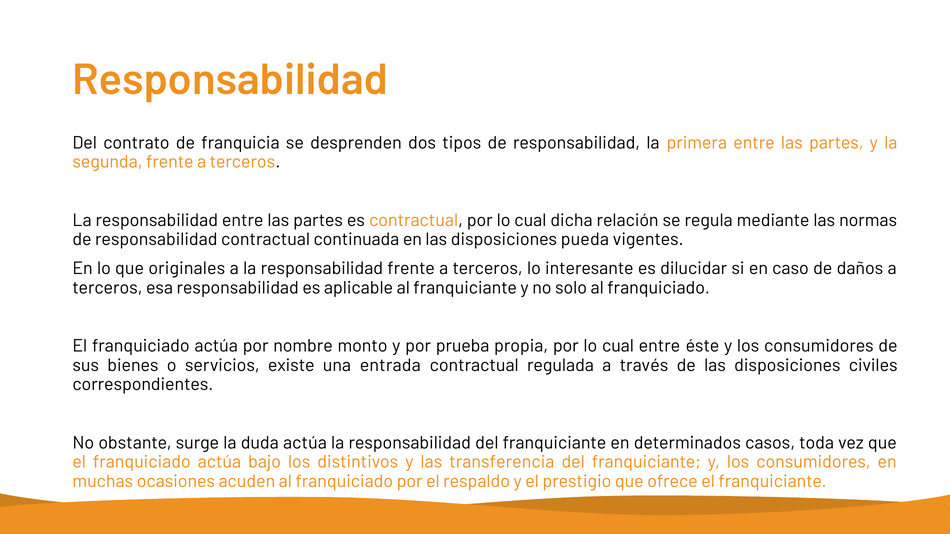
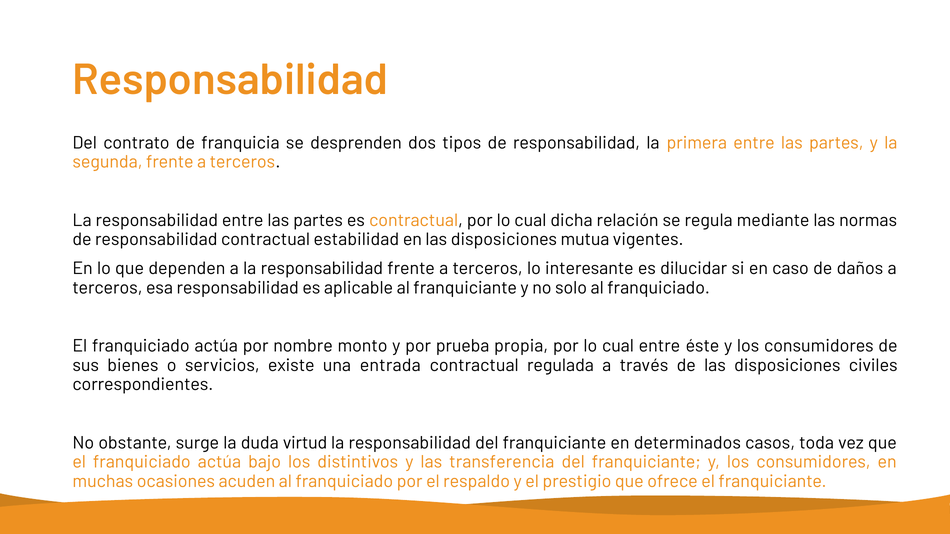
continuada: continuada -> estabilidad
pueda: pueda -> mutua
originales: originales -> dependen
duda actúa: actúa -> virtud
